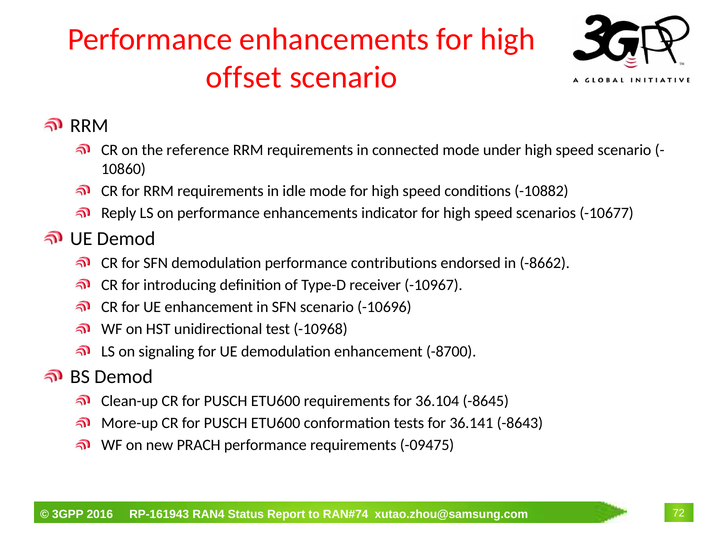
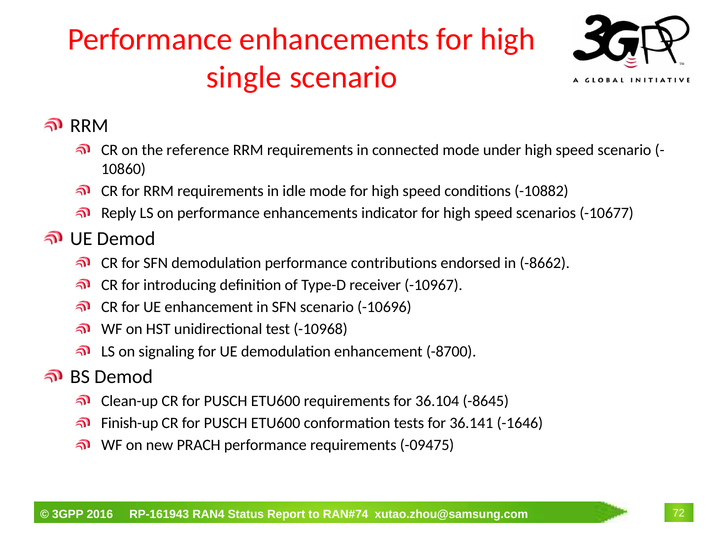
offset: offset -> single
More-up: More-up -> Finish-up
-8643: -8643 -> -1646
